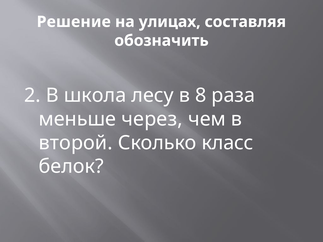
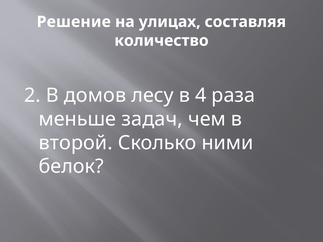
обозначить: обозначить -> количество
школа: школа -> домов
8: 8 -> 4
через: через -> задач
класс: класс -> ними
